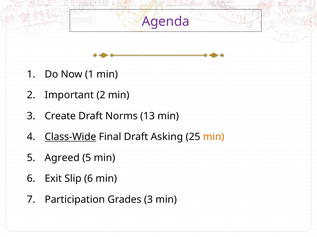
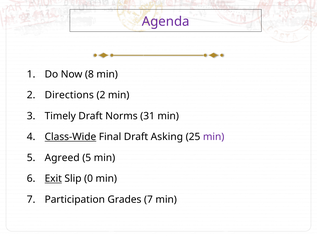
Now 1: 1 -> 8
Important: Important -> Directions
Create: Create -> Timely
13: 13 -> 31
min at (214, 137) colour: orange -> purple
Exit underline: none -> present
Slip 6: 6 -> 0
Grades 3: 3 -> 7
